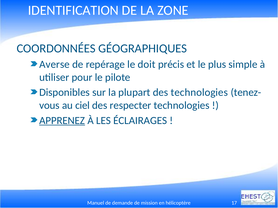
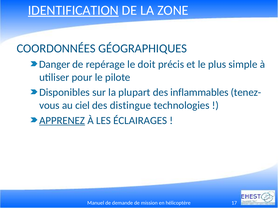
IDENTIFICATION underline: none -> present
Averse: Averse -> Danger
des technologies: technologies -> inflammables
respecter: respecter -> distingue
